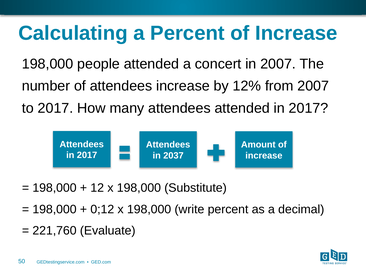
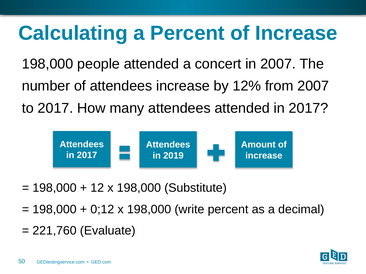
2037: 2037 -> 2019
